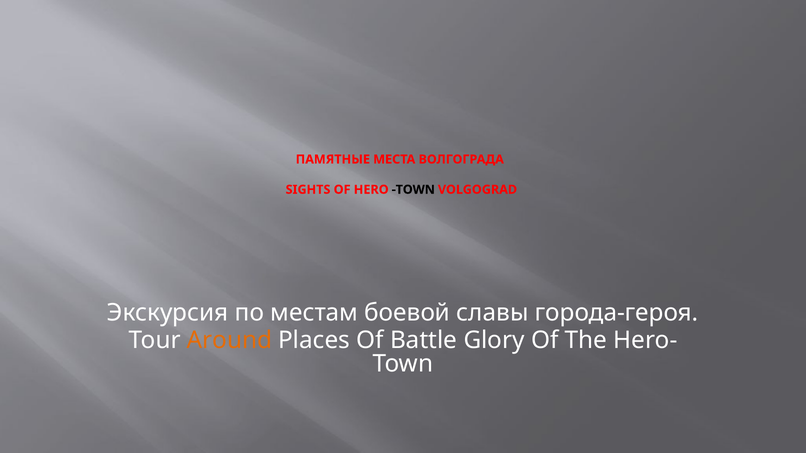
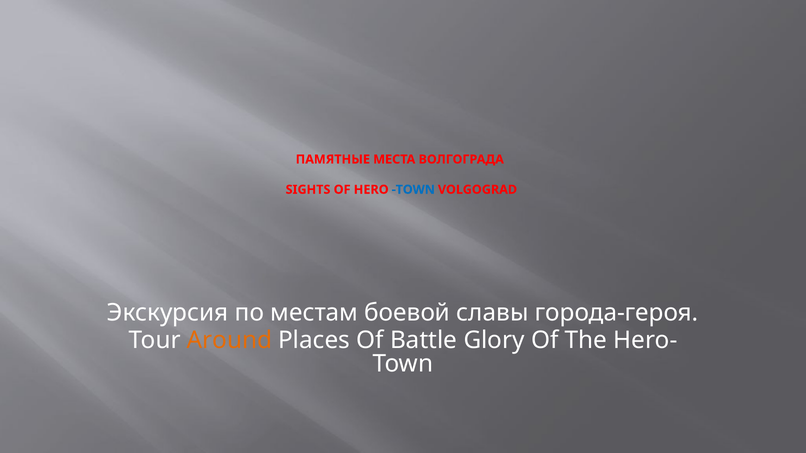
TOWN at (413, 190) colour: black -> blue
